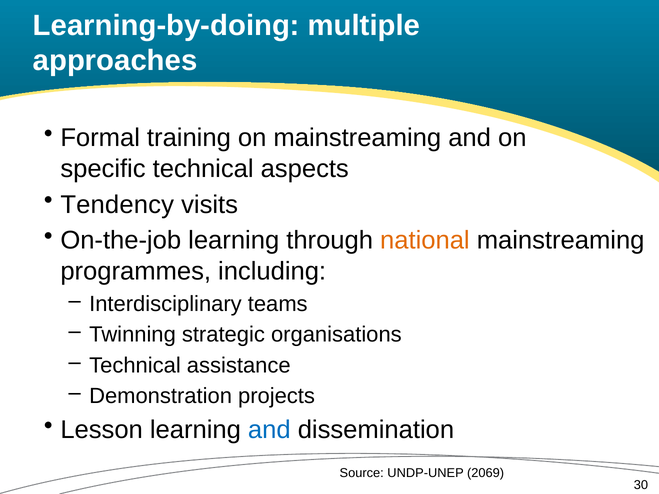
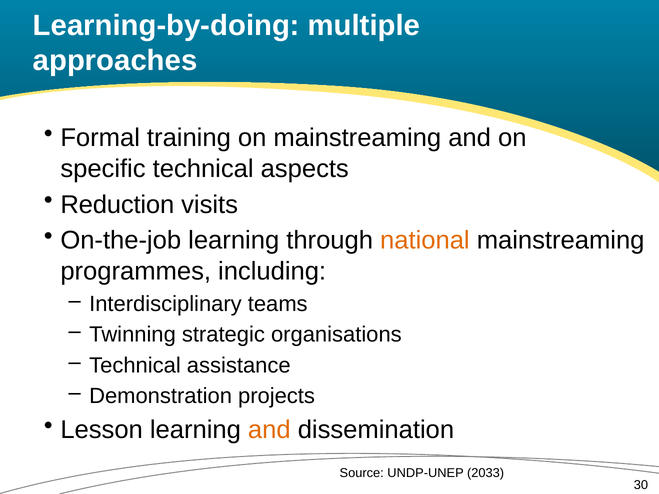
Tendency: Tendency -> Reduction
and at (269, 430) colour: blue -> orange
2069: 2069 -> 2033
